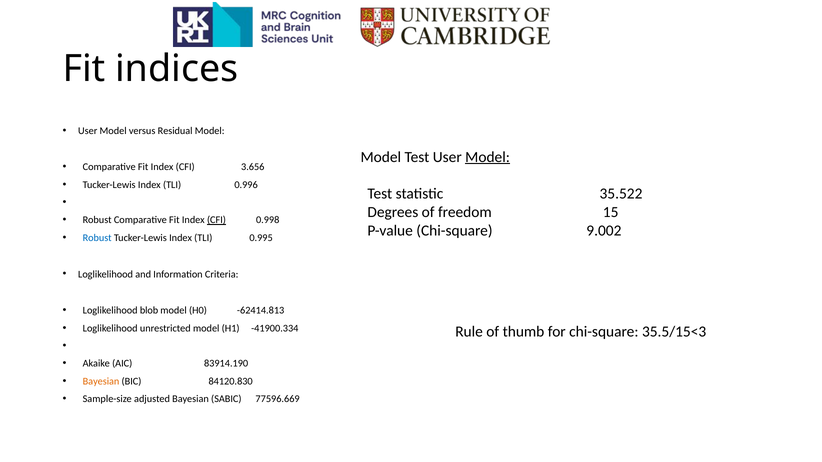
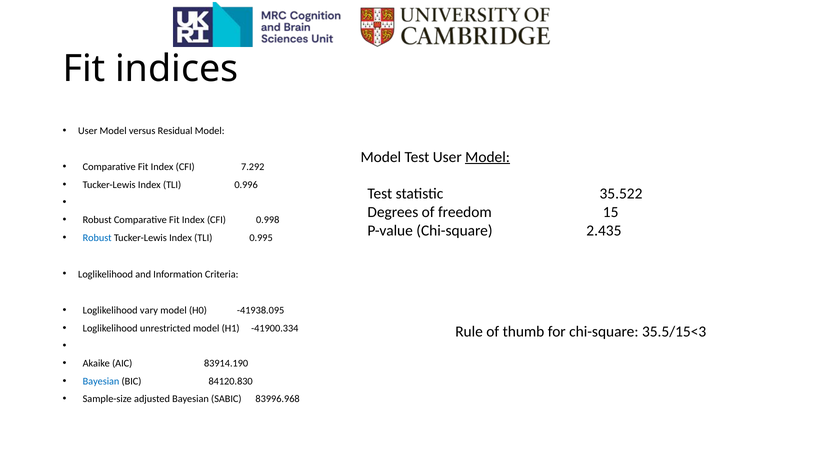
3.656: 3.656 -> 7.292
CFI at (216, 220) underline: present -> none
9.002: 9.002 -> 2.435
blob: blob -> vary
-62414.813: -62414.813 -> -41938.095
Bayesian at (101, 381) colour: orange -> blue
77596.669: 77596.669 -> 83996.968
